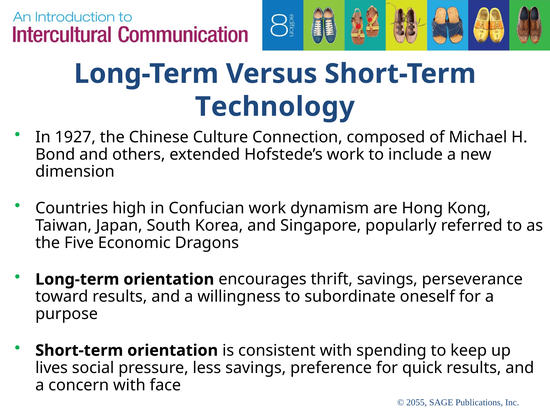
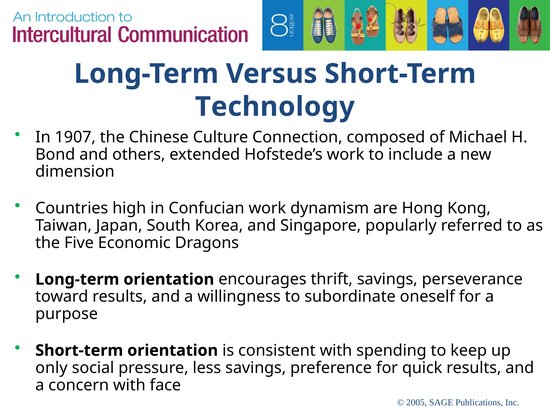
1927: 1927 -> 1907
lives: lives -> only
2055: 2055 -> 2005
